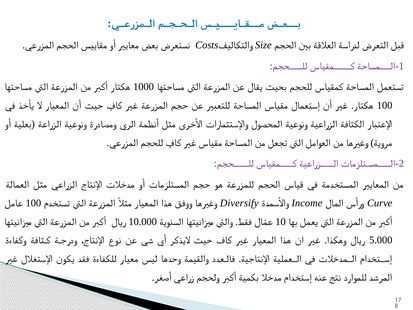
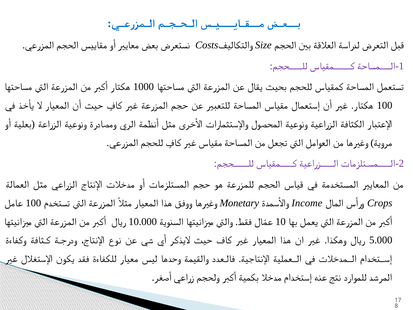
Diversify: Diversify -> Monetary
Curve: Curve -> Crops
